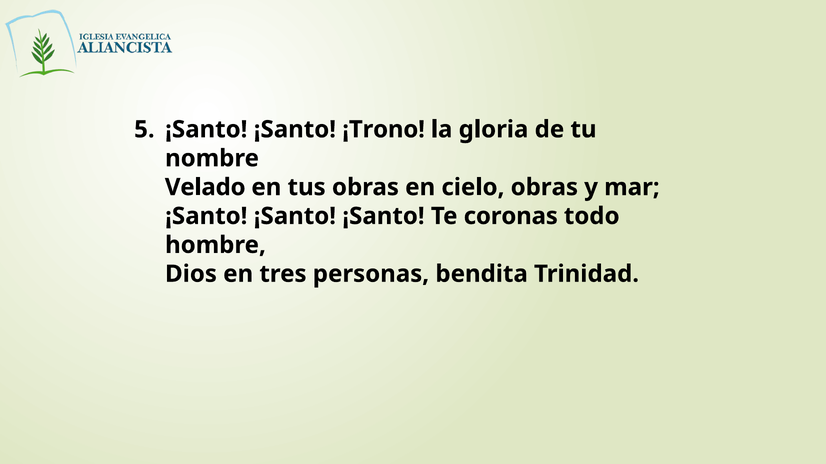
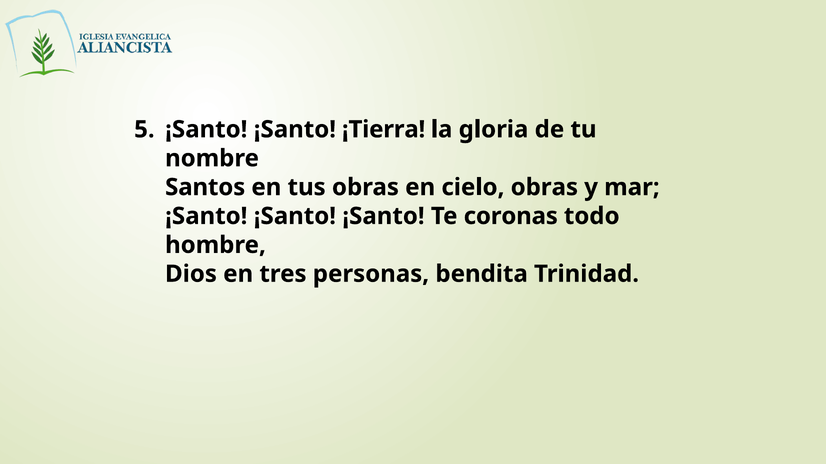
¡Trono: ¡Trono -> ¡Tierra
Velado: Velado -> Santos
